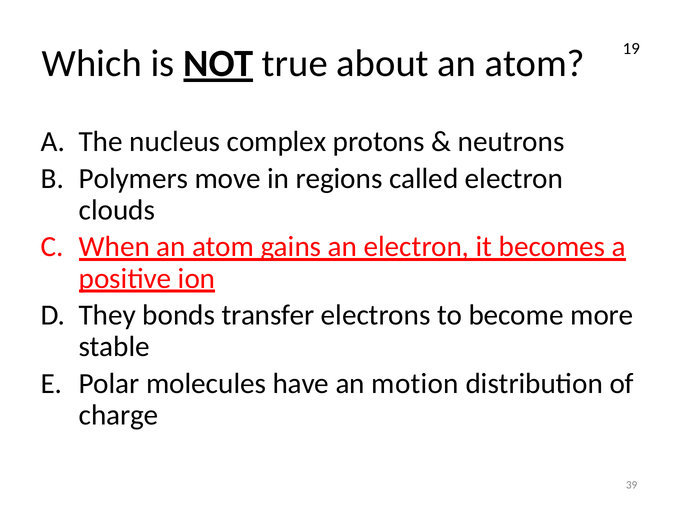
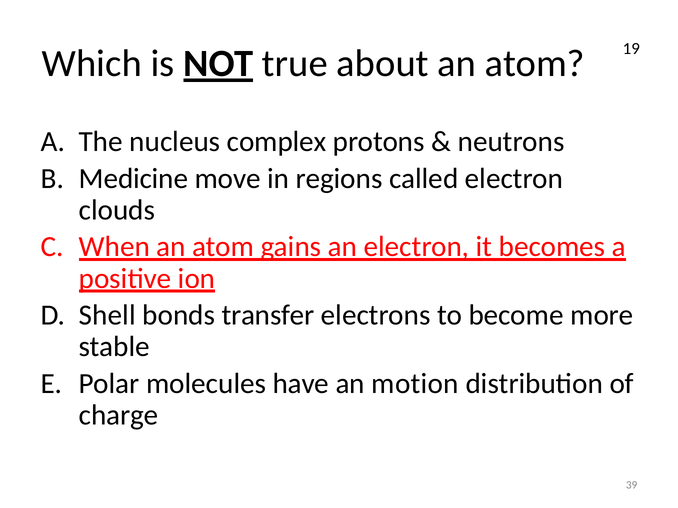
Polymers: Polymers -> Medicine
They: They -> Shell
